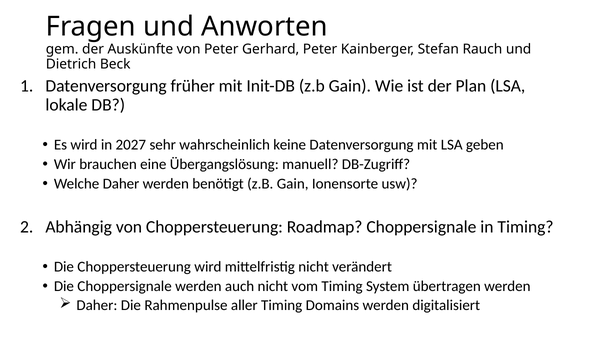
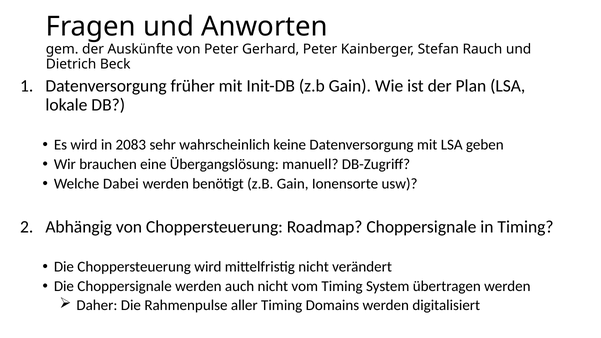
2027: 2027 -> 2083
Welche Daher: Daher -> Dabei
